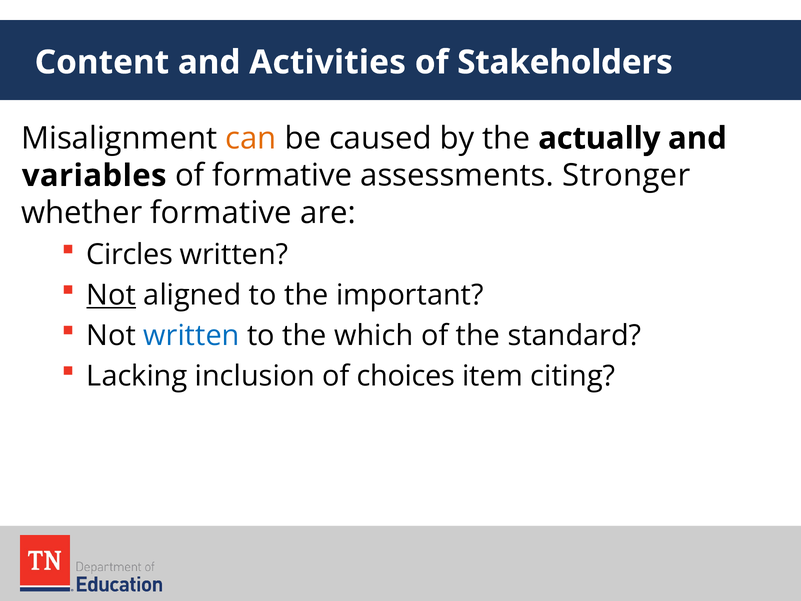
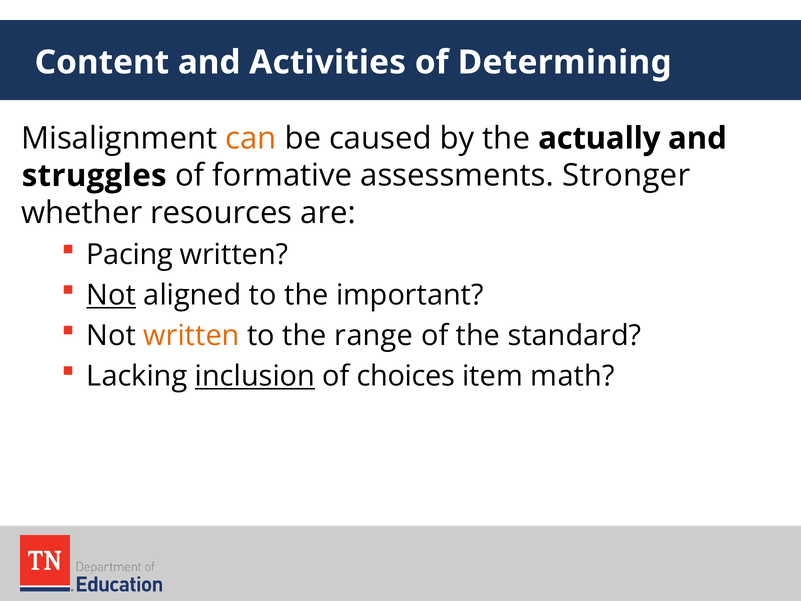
Stakeholders: Stakeholders -> Determining
variables: variables -> struggles
whether formative: formative -> resources
Circles: Circles -> Pacing
written at (191, 336) colour: blue -> orange
which: which -> range
inclusion underline: none -> present
citing: citing -> math
